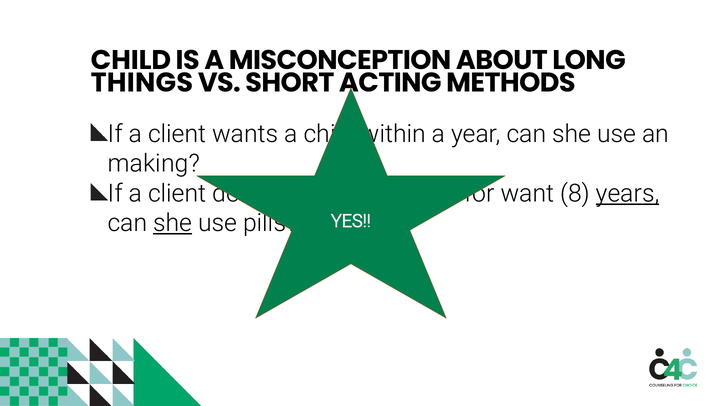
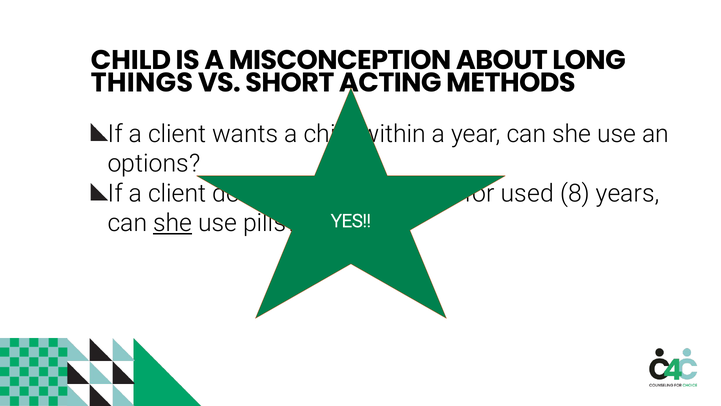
making: making -> options
want at (527, 193): want -> used
years underline: present -> none
